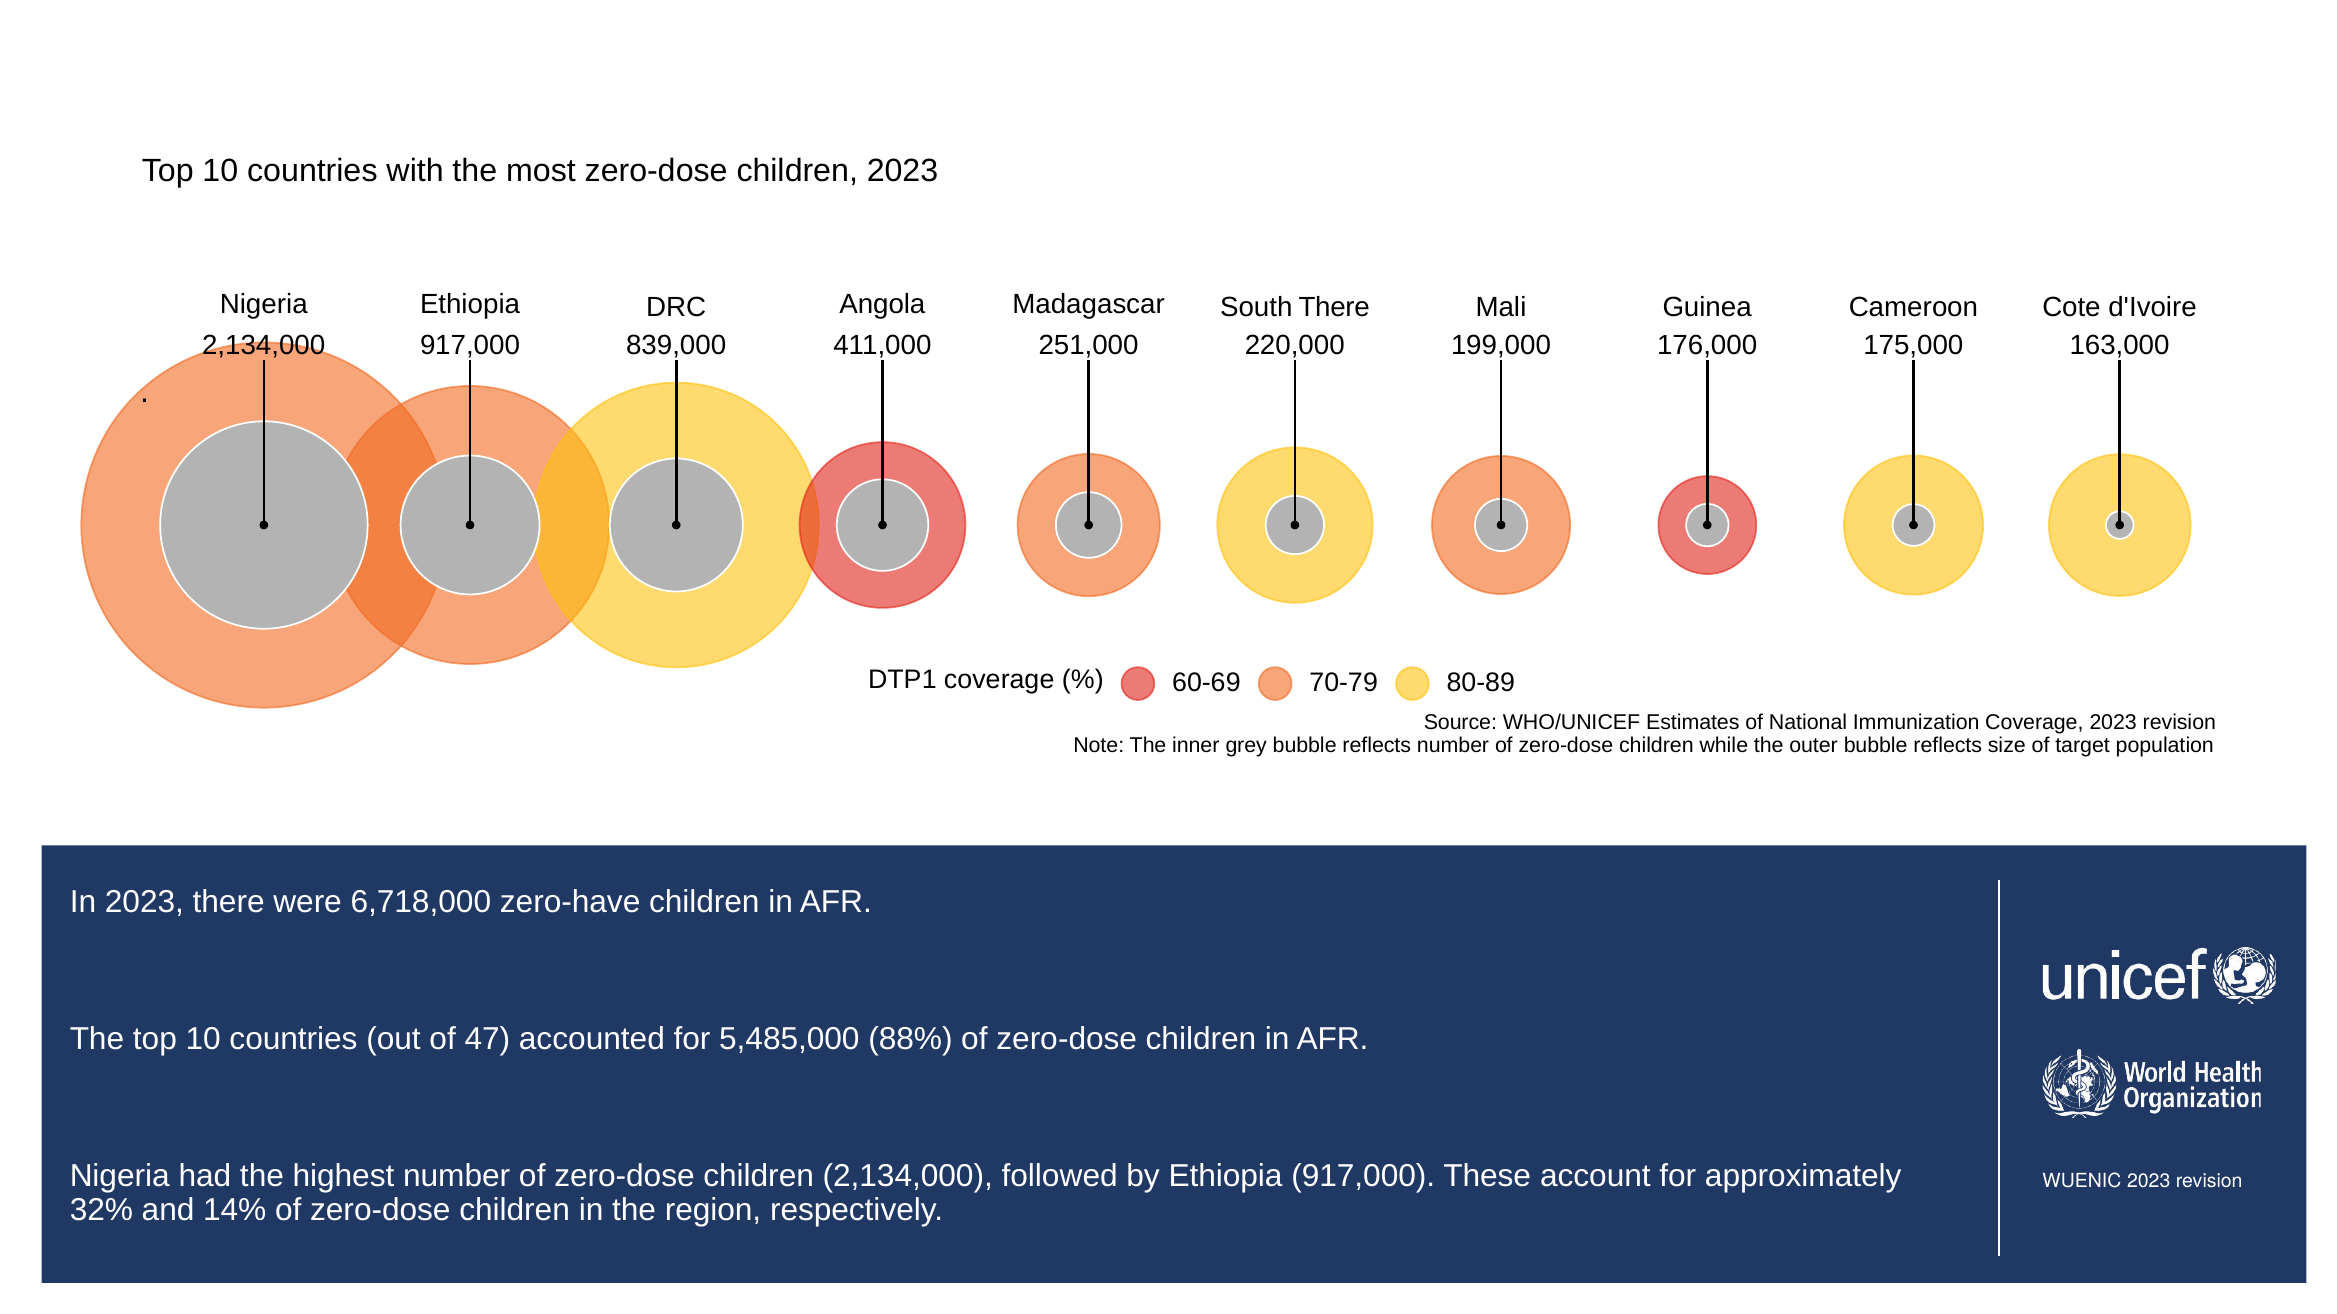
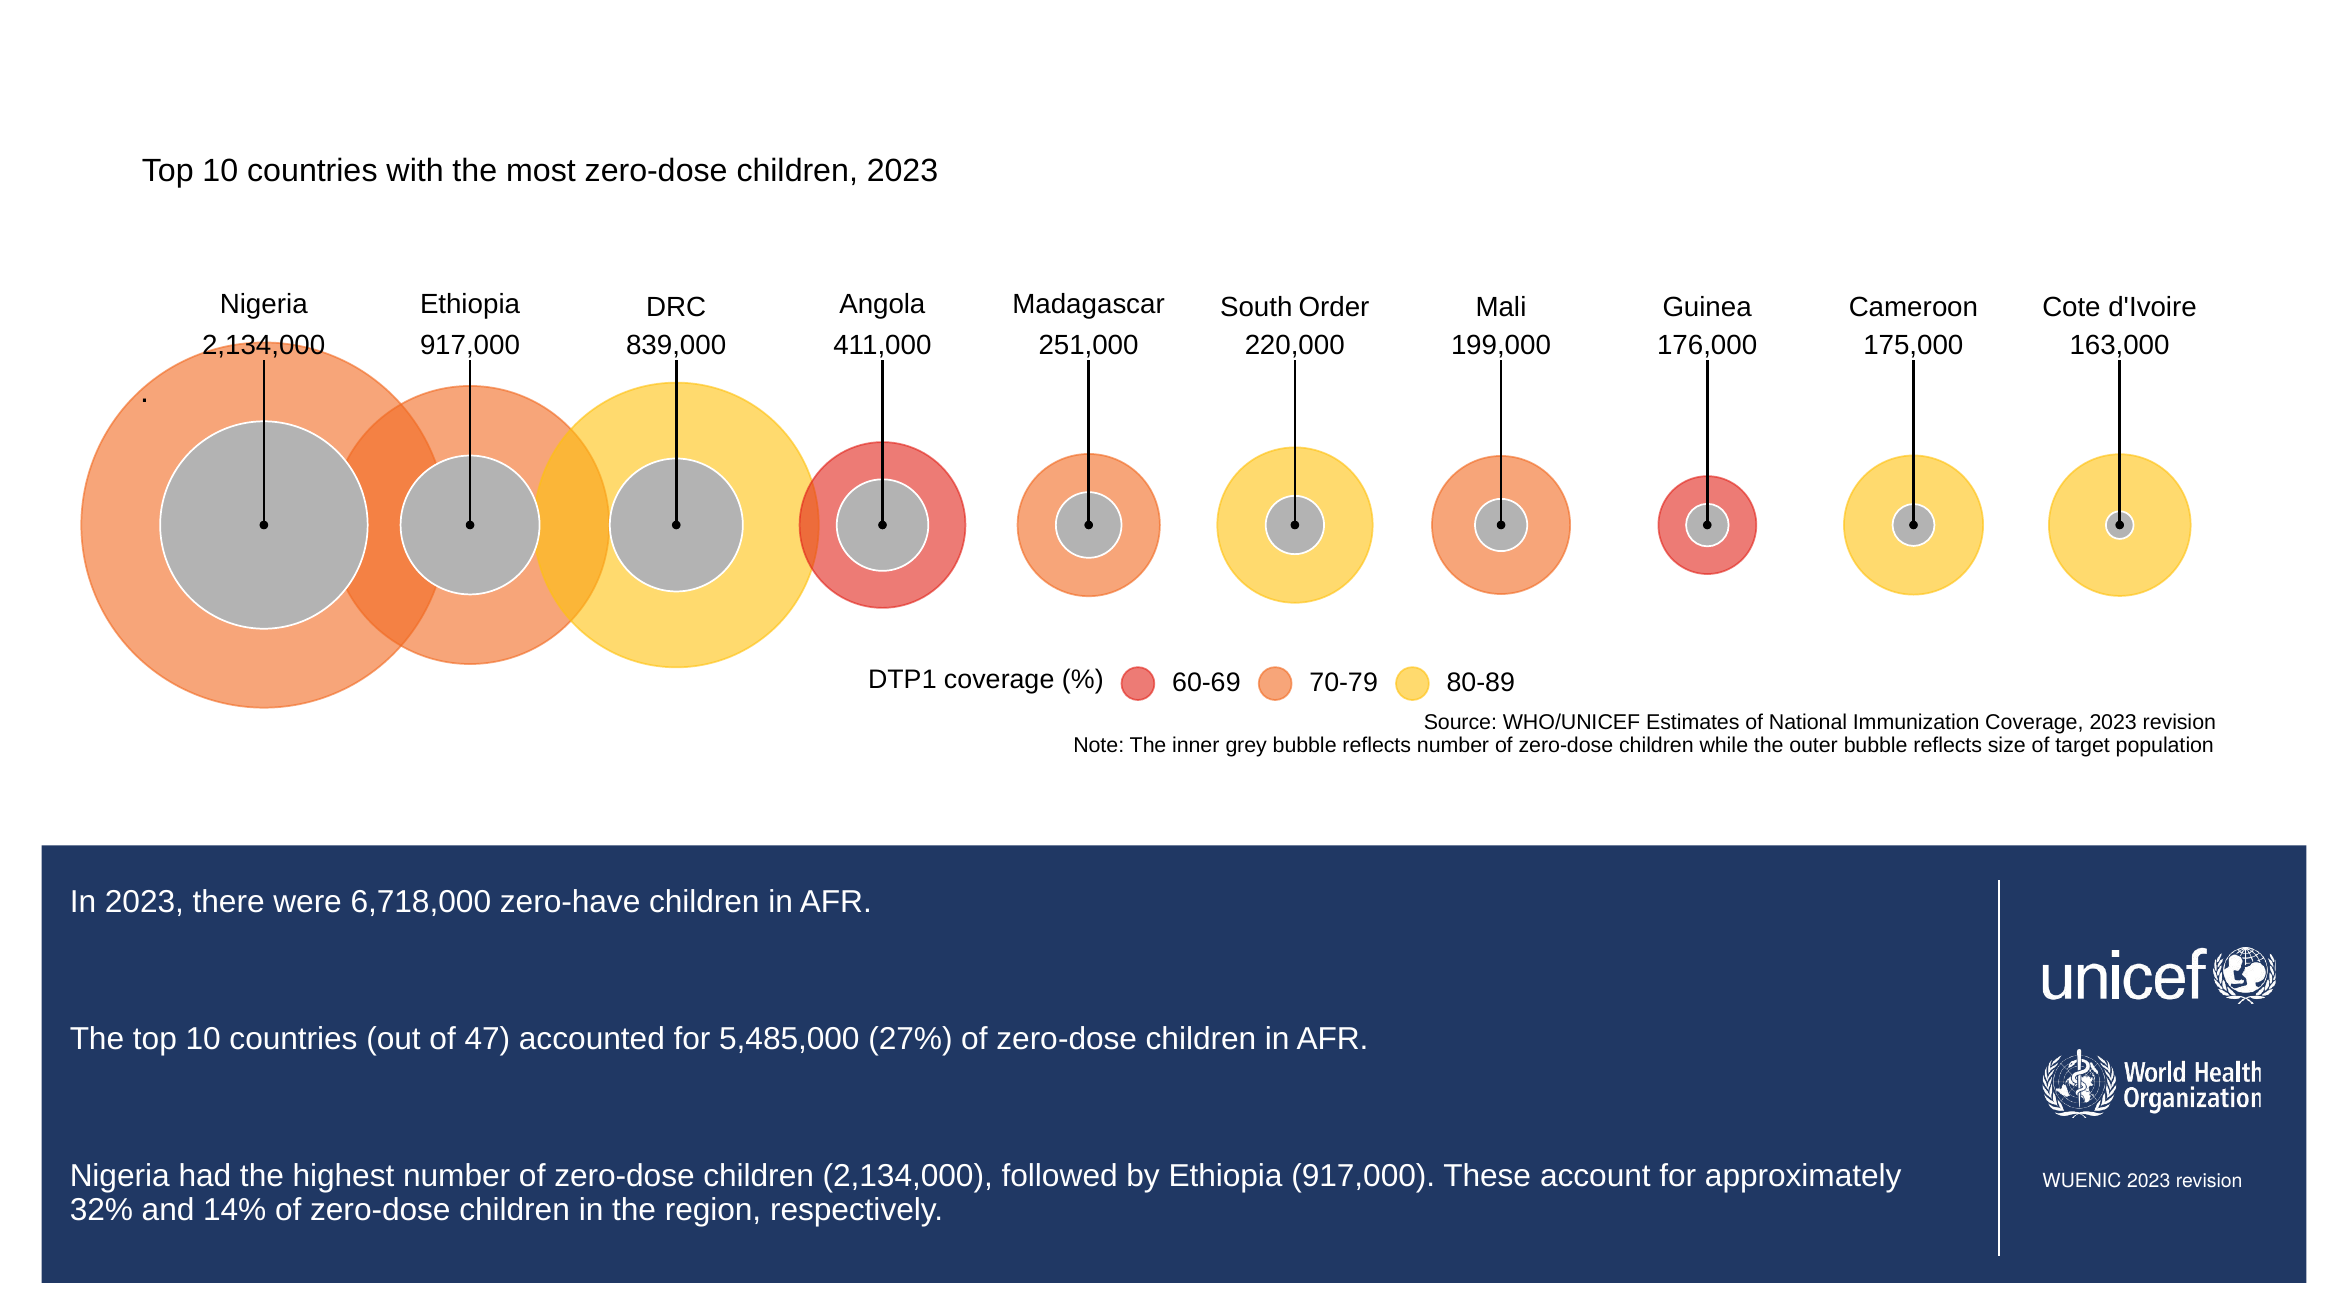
South There: There -> Order
88%: 88% -> 27%
